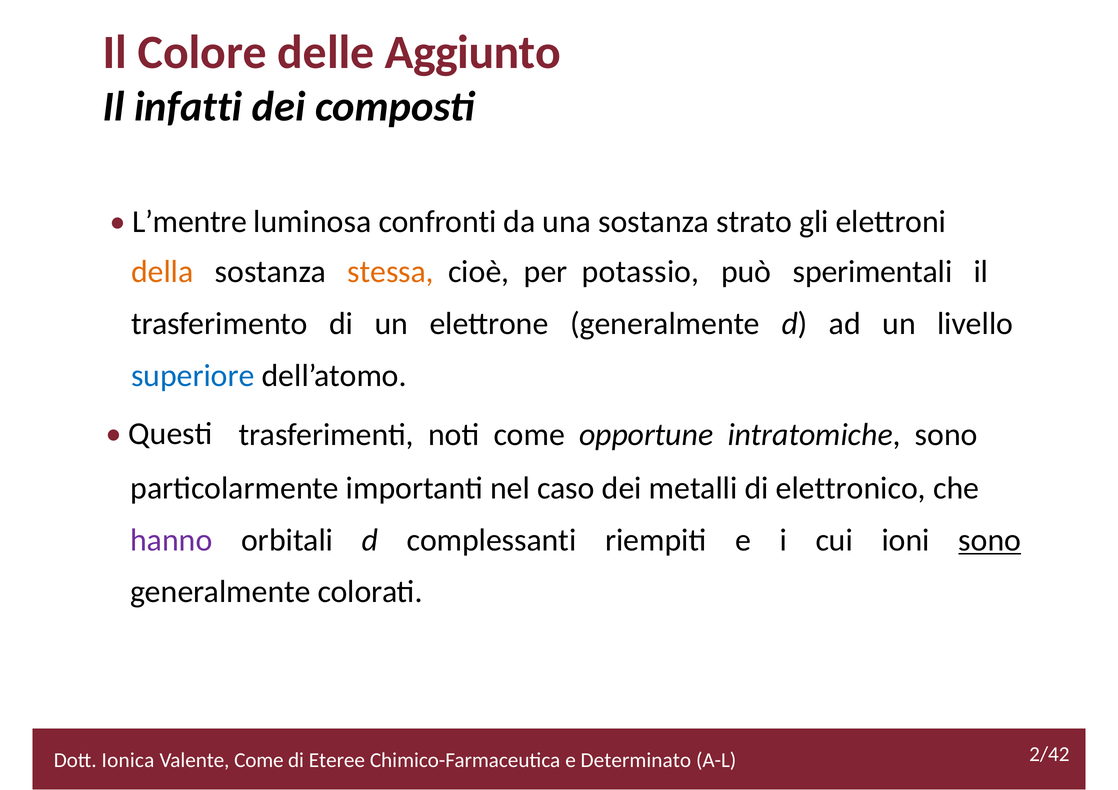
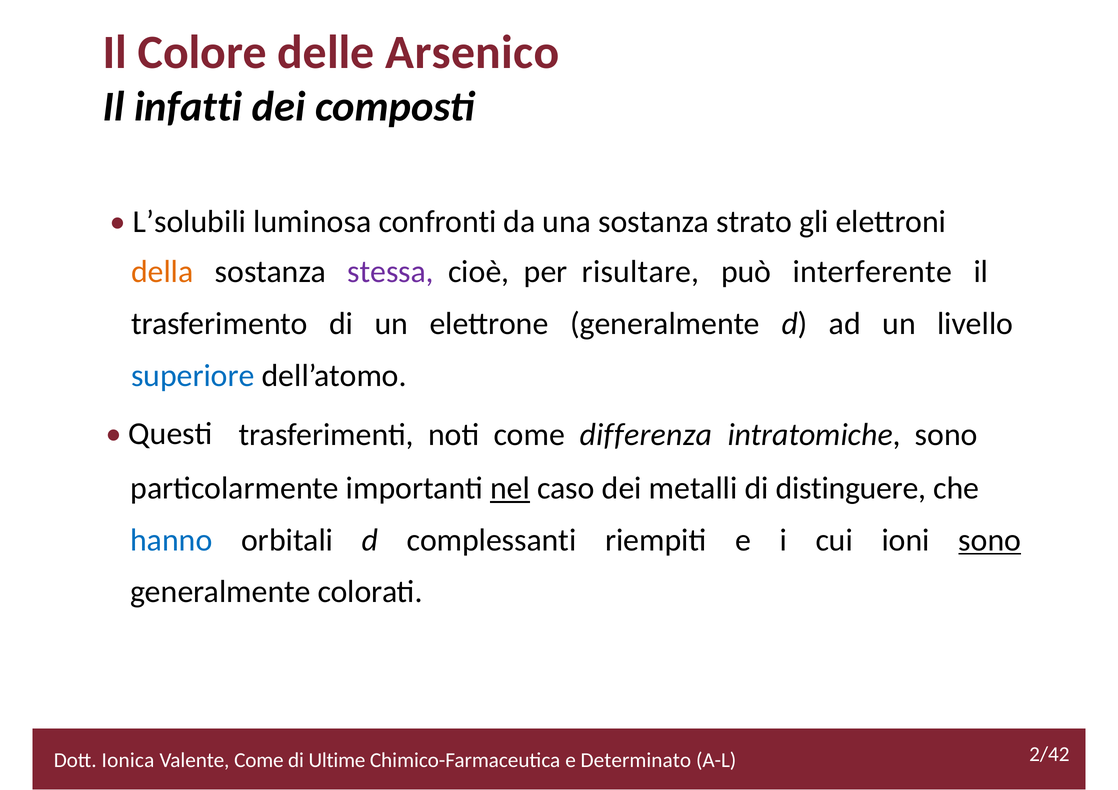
Aggiunto: Aggiunto -> Arsenico
L’mentre: L’mentre -> L’solubili
stessa colour: orange -> purple
potassio: potassio -> risultare
sperimentali: sperimentali -> interferente
opportune: opportune -> differenza
nel underline: none -> present
elettronico: elettronico -> distinguere
hanno colour: purple -> blue
Eteree: Eteree -> Ultime
